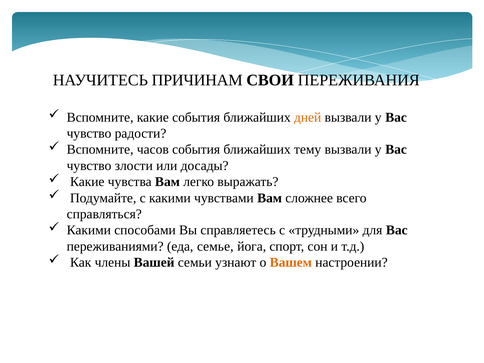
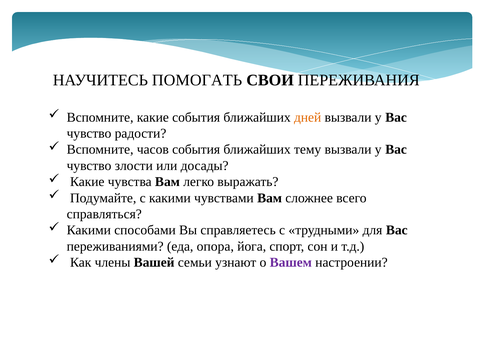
ПРИЧИНАМ: ПРИЧИНАМ -> ПОМОГАТЬ
семье: семье -> опора
Вашем colour: orange -> purple
